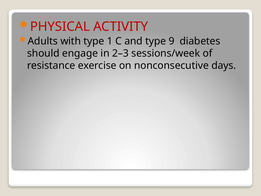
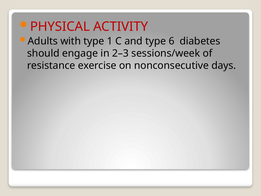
9: 9 -> 6
